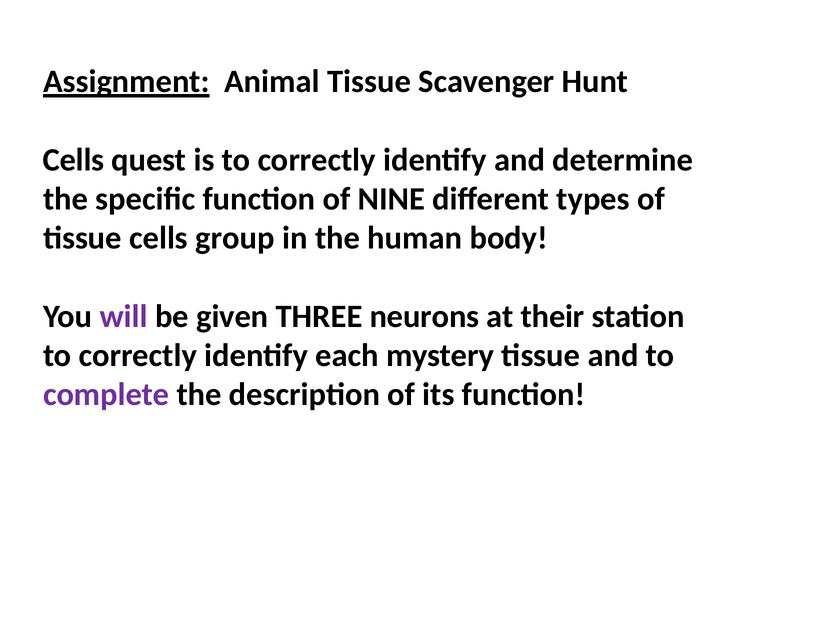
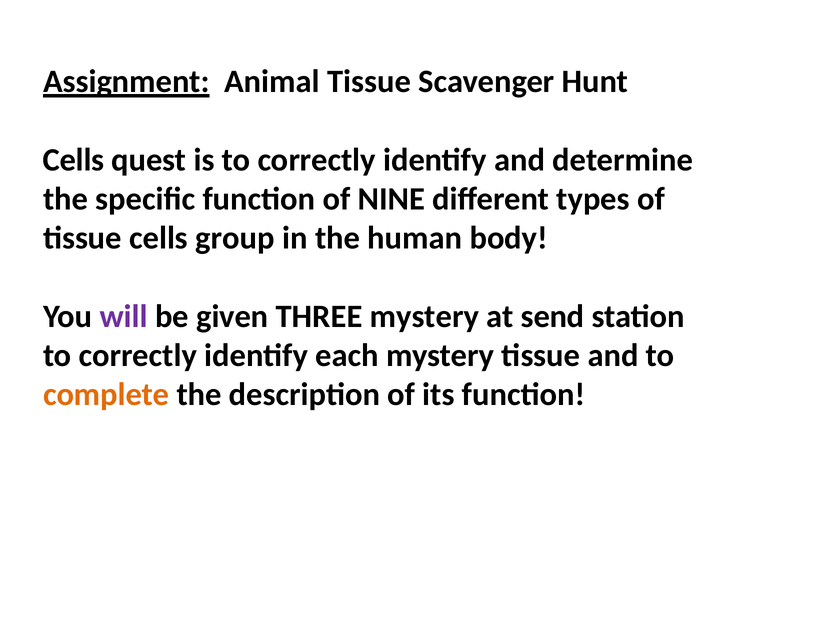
THREE neurons: neurons -> mystery
their: their -> send
complete colour: purple -> orange
